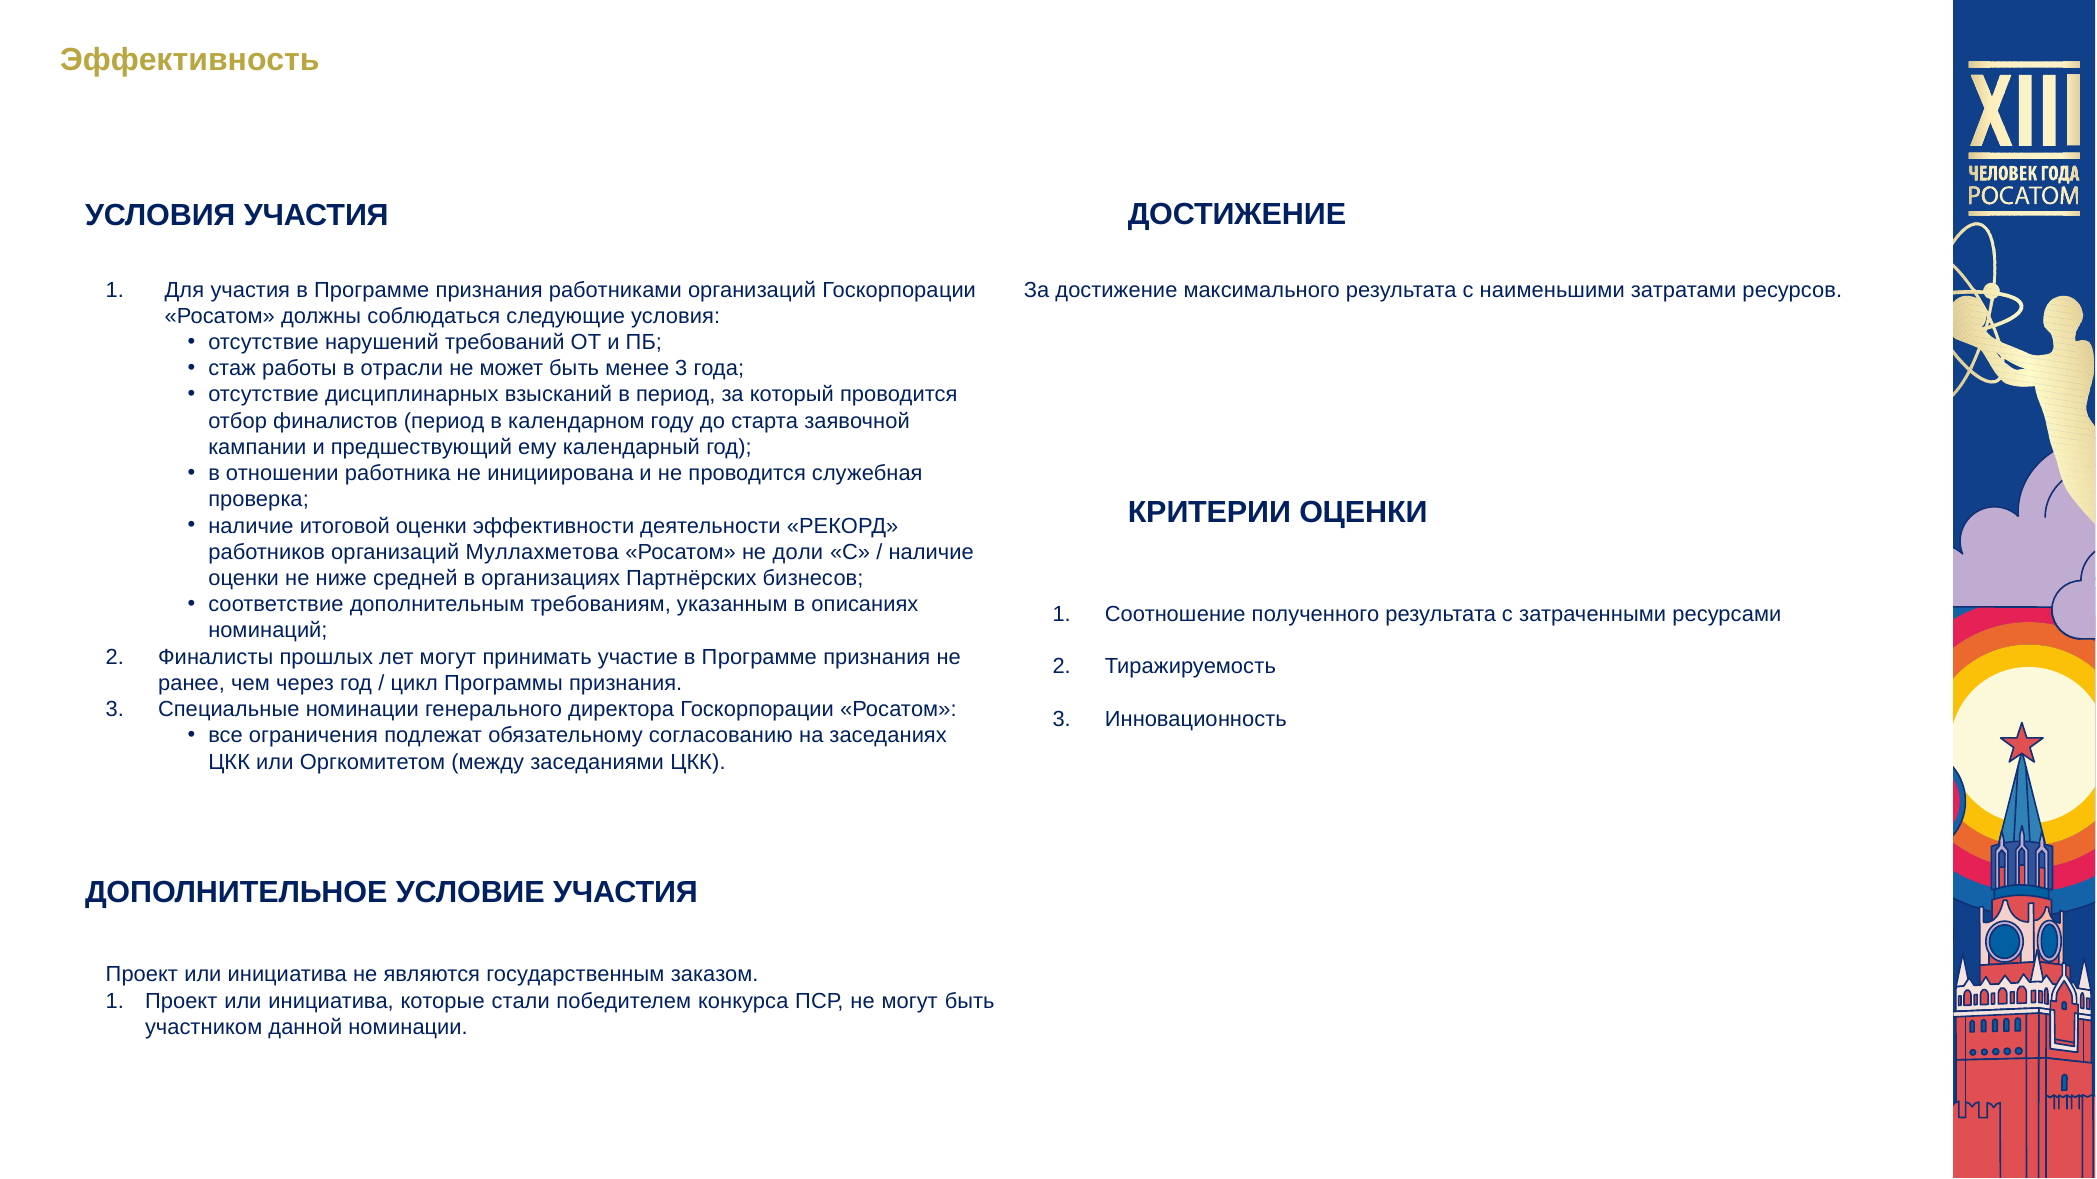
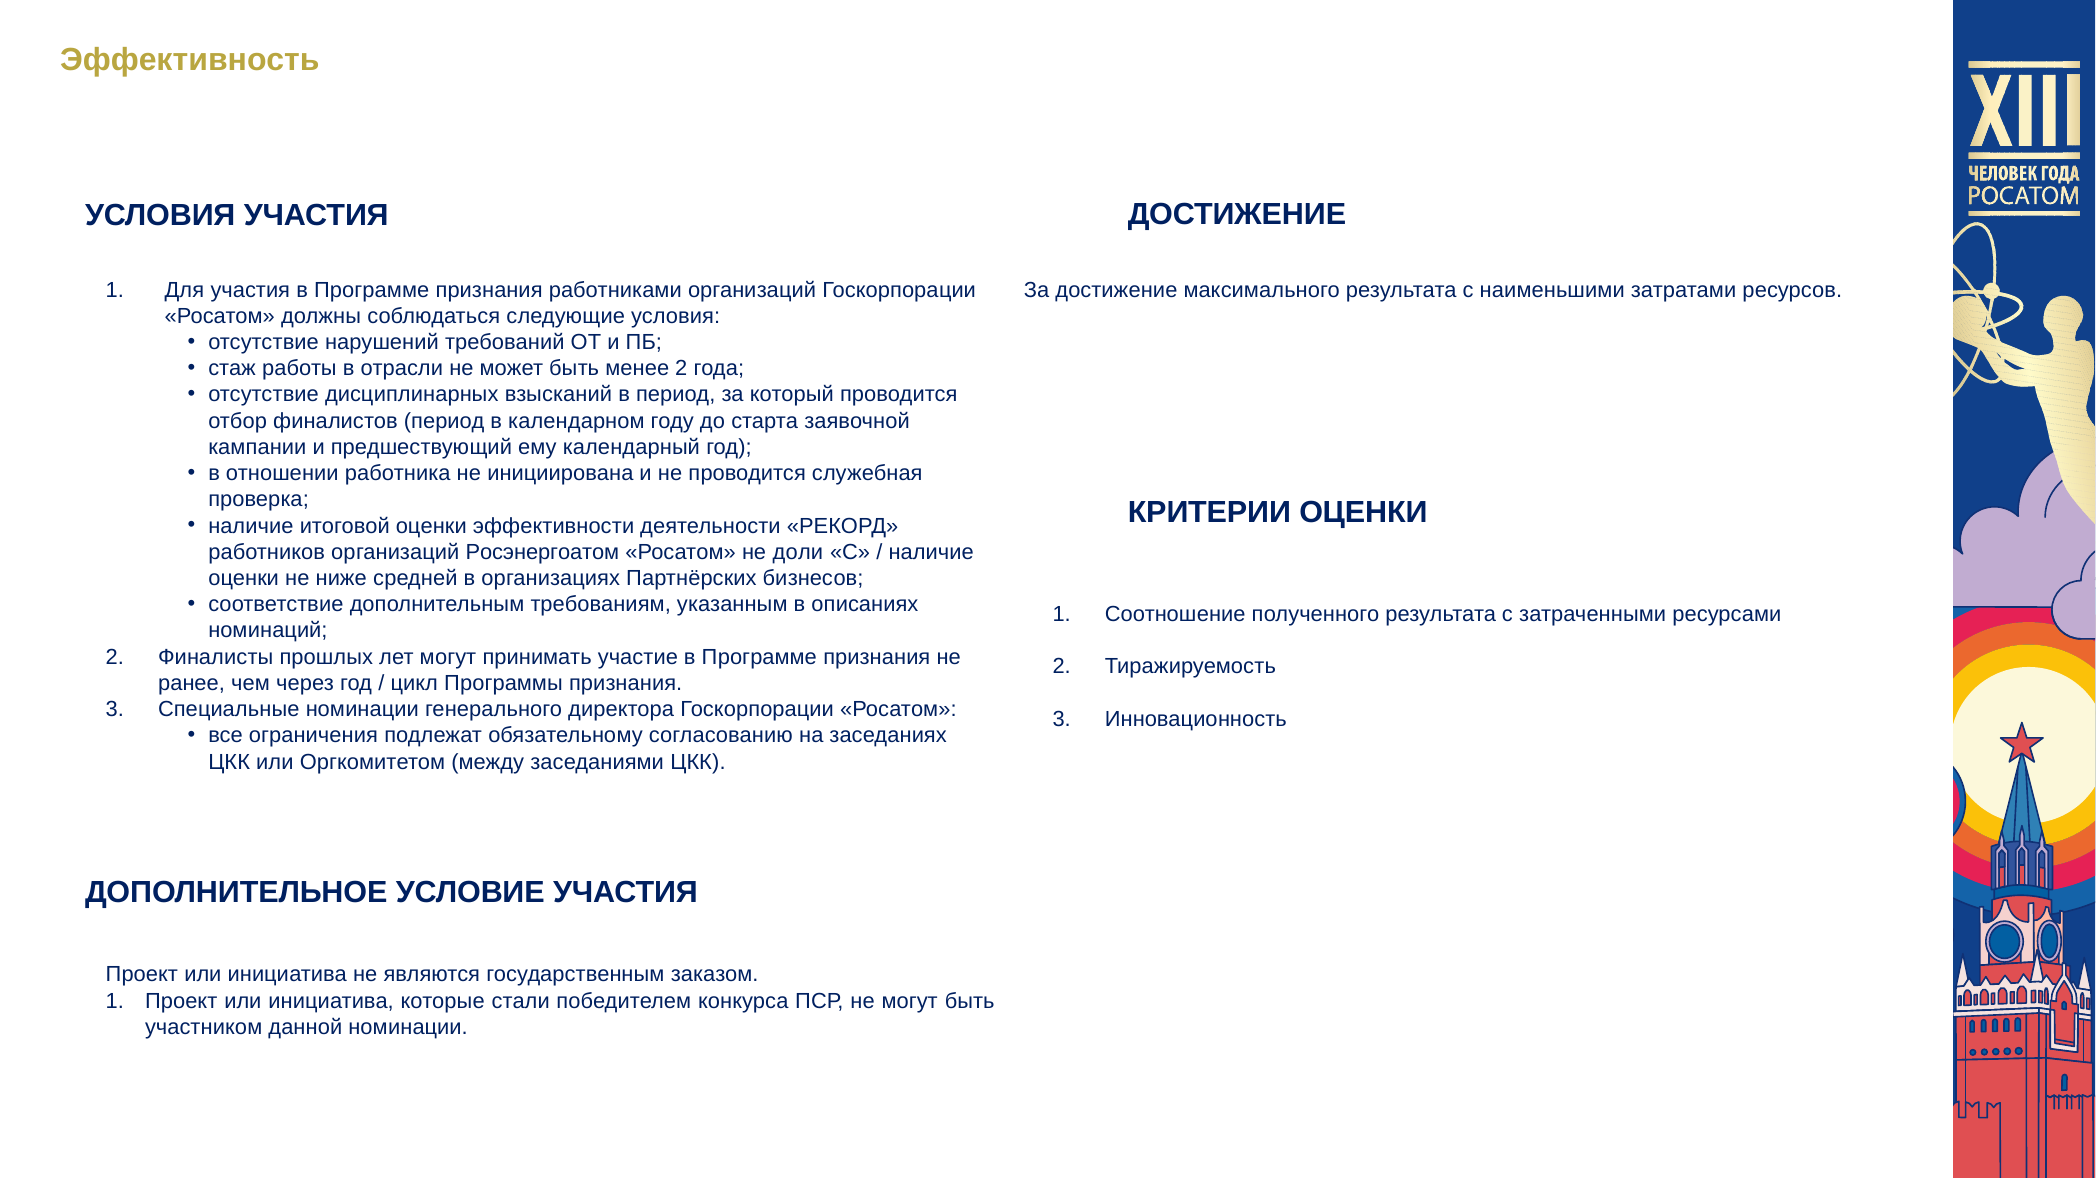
менее 3: 3 -> 2
Муллахметова: Муллахметова -> Росэнергоатом
